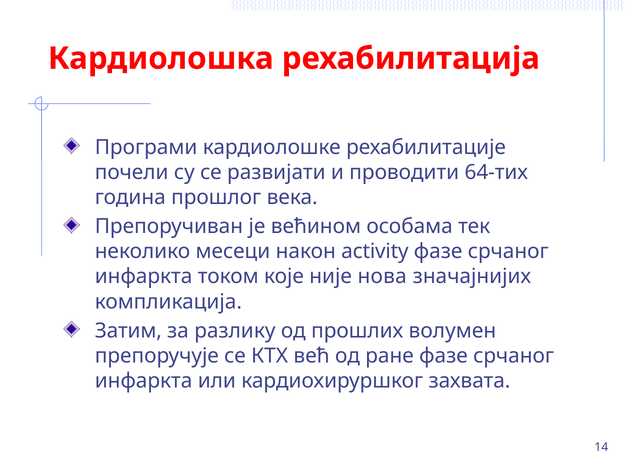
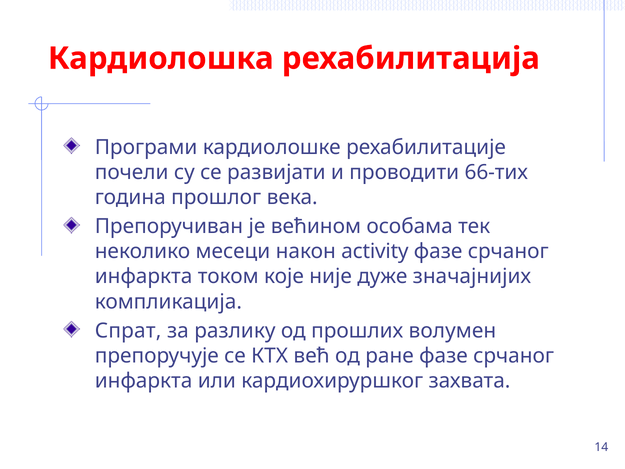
64-тих: 64-тих -> 66-тих
нова: нова -> дуже
Затим: Затим -> Спрат
